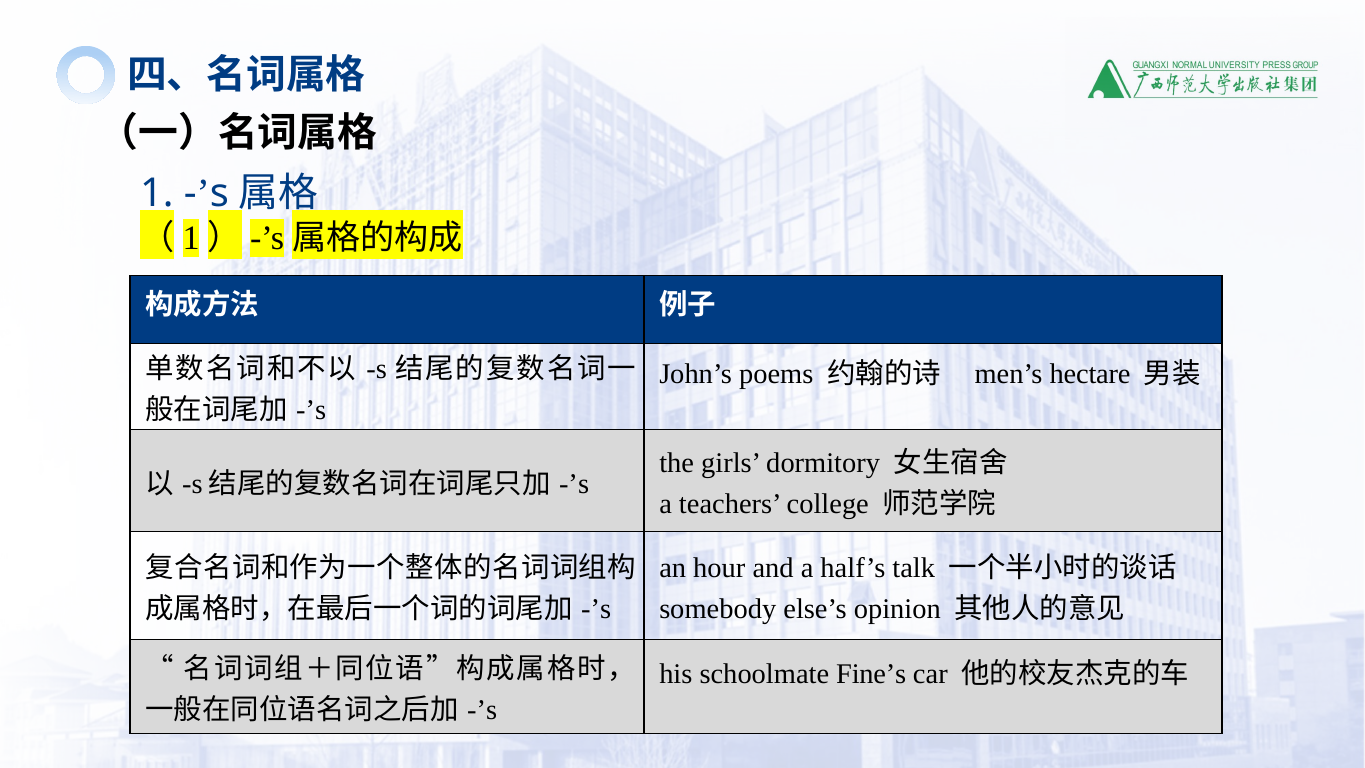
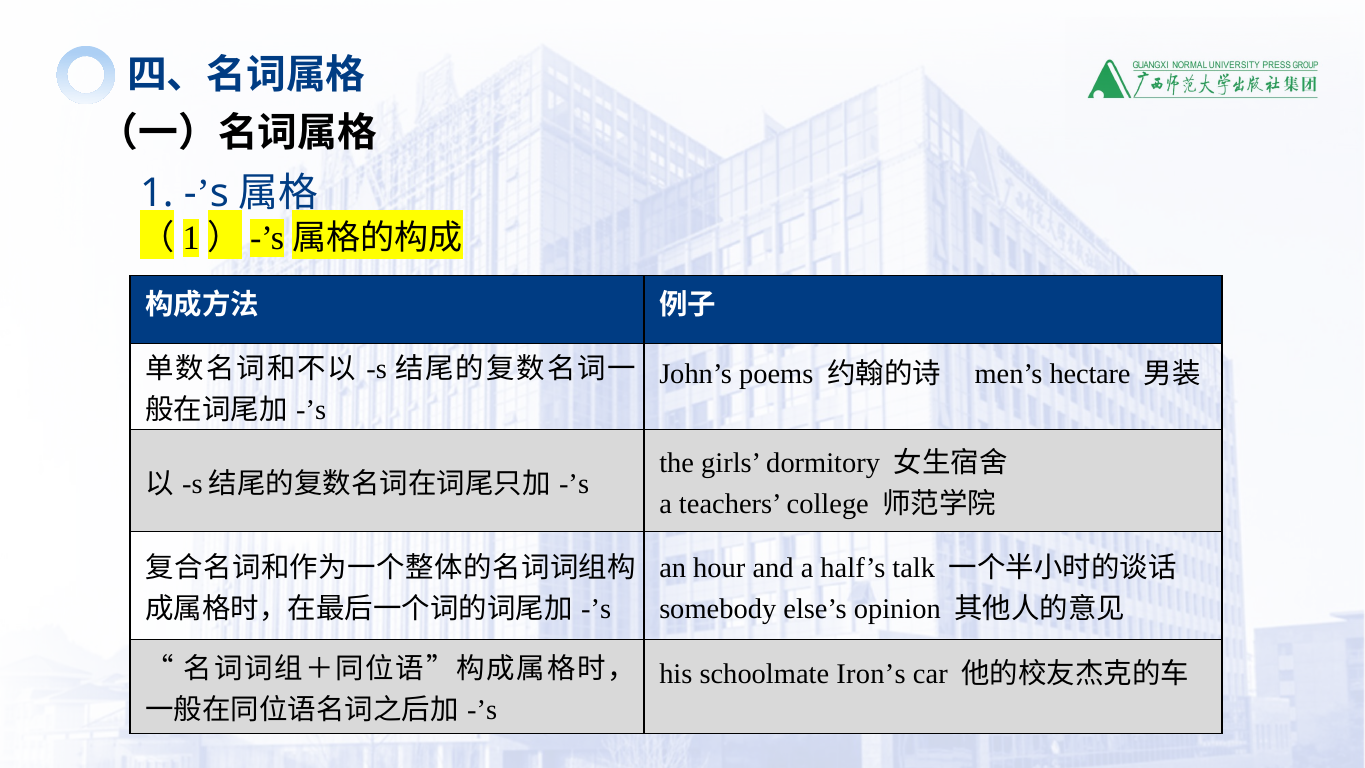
Fine’s: Fine’s -> Iron’s
